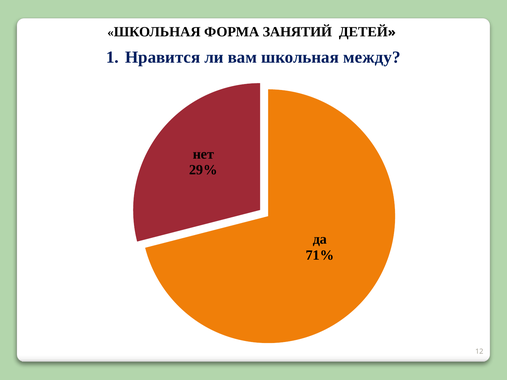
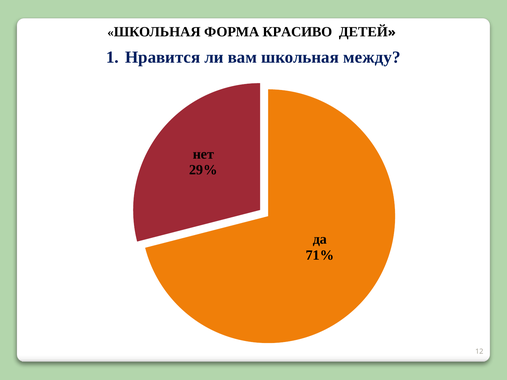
ЗАНЯТИЙ: ЗАНЯТИЙ -> КРАСИВО
